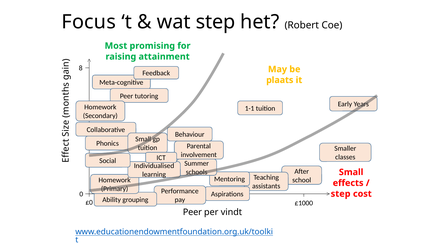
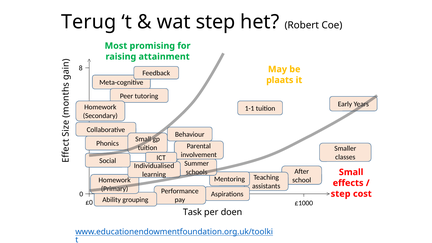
Focus: Focus -> Terug
Peer at (192, 212): Peer -> Task
vindt: vindt -> doen
